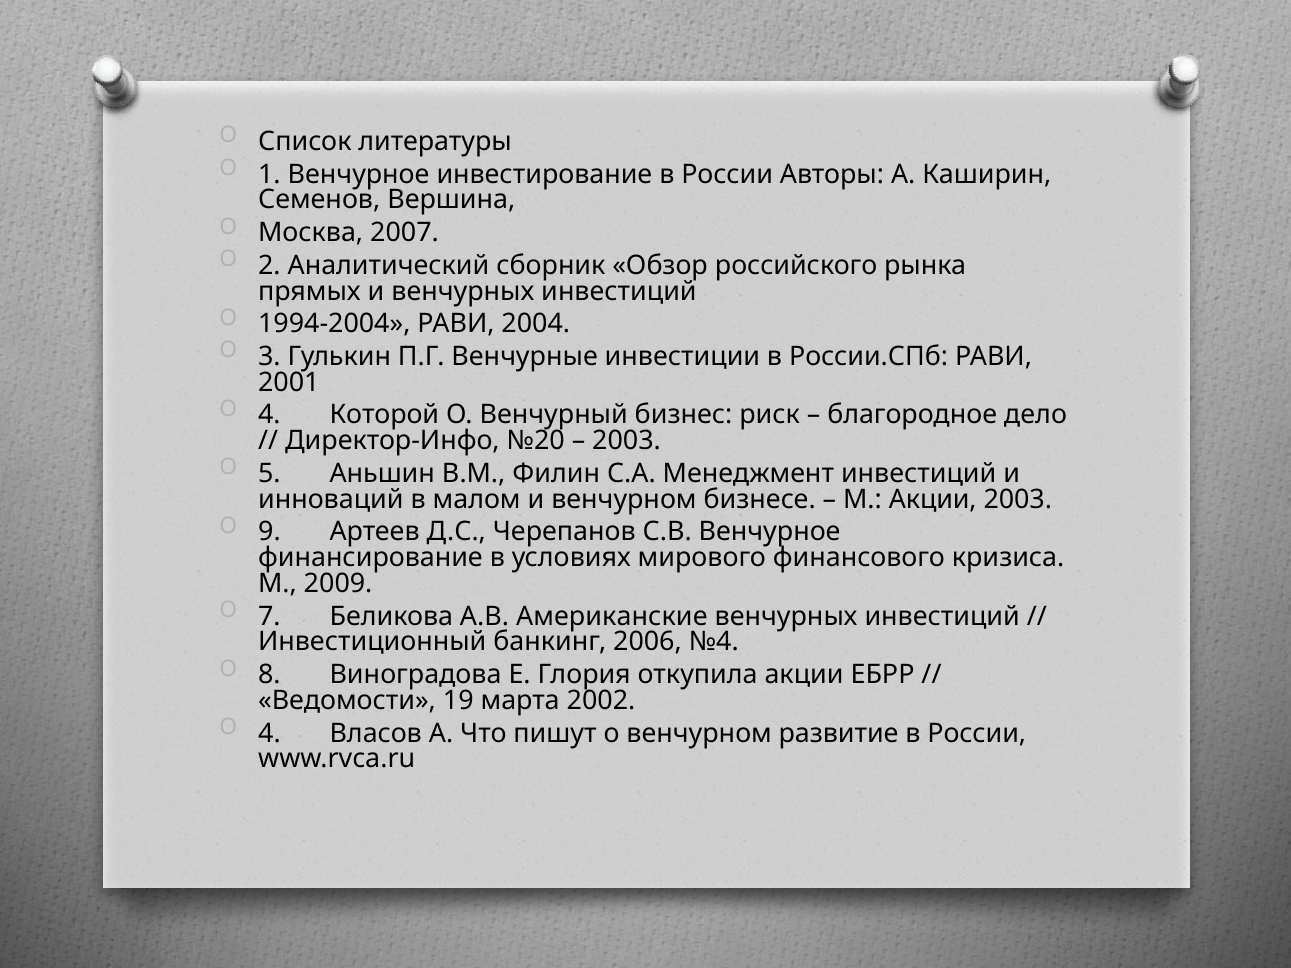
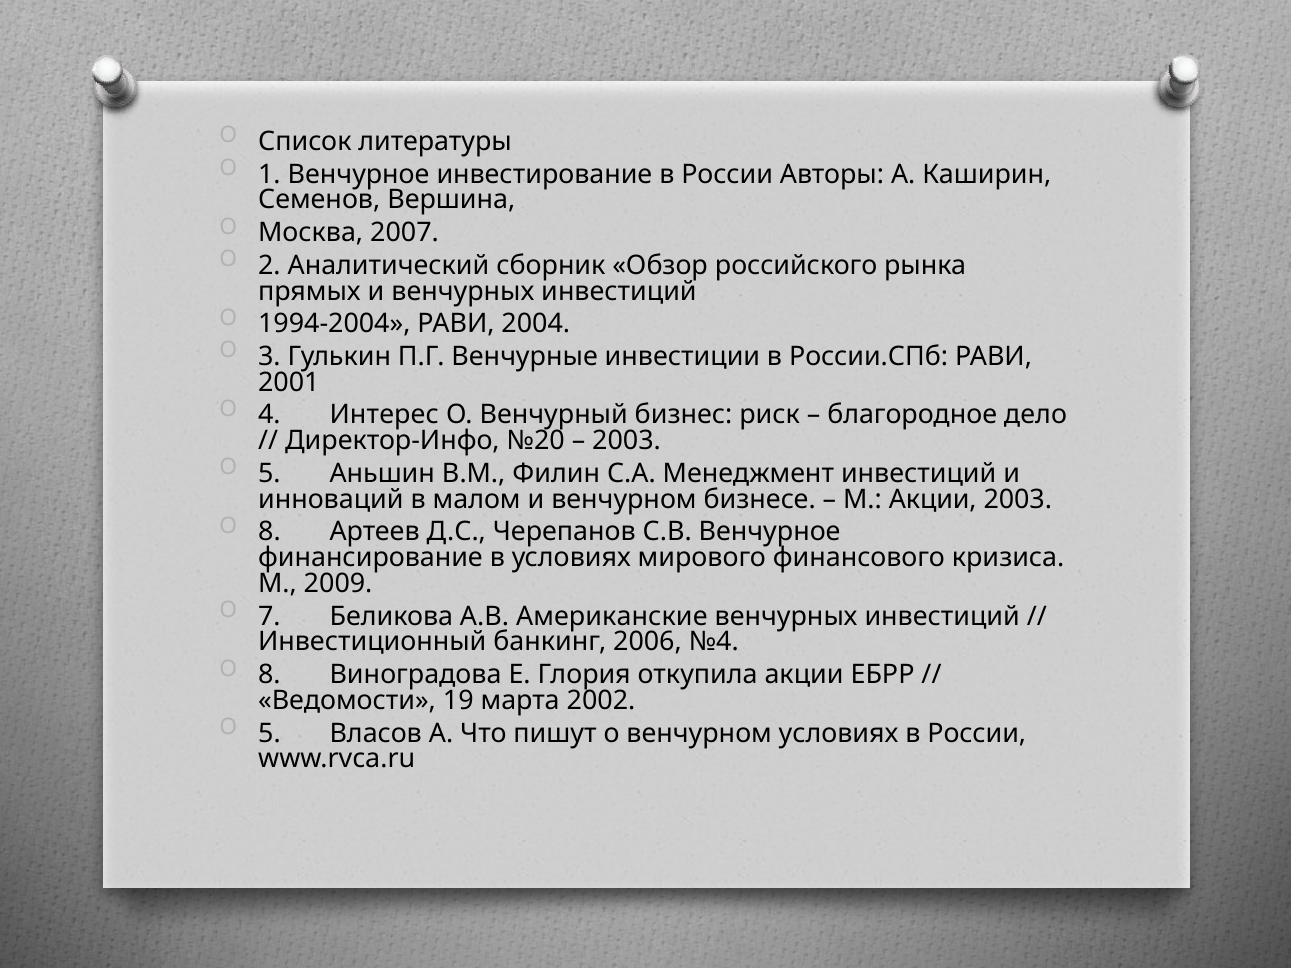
Которой: Которой -> Интерес
9 at (269, 532): 9 -> 8
4 at (269, 733): 4 -> 5
венчурном развитие: развитие -> условиях
